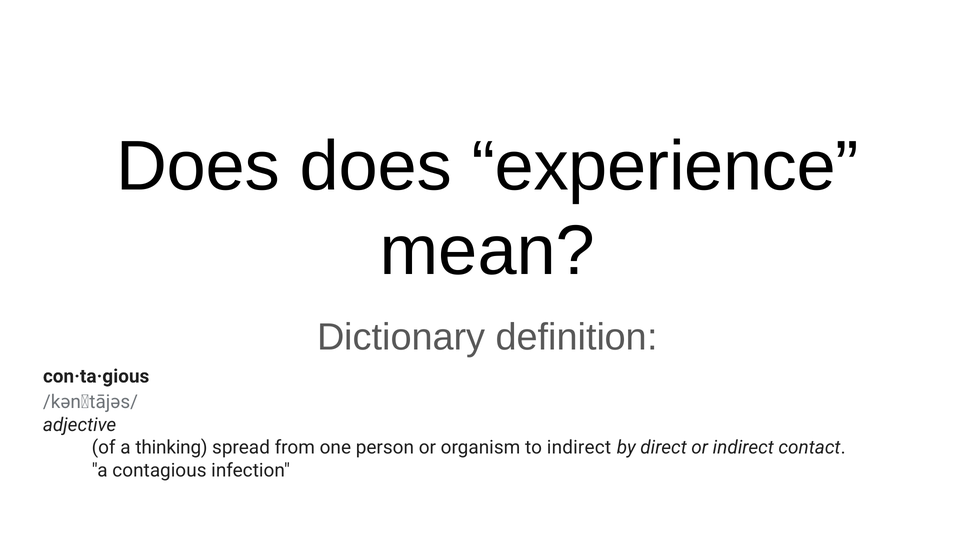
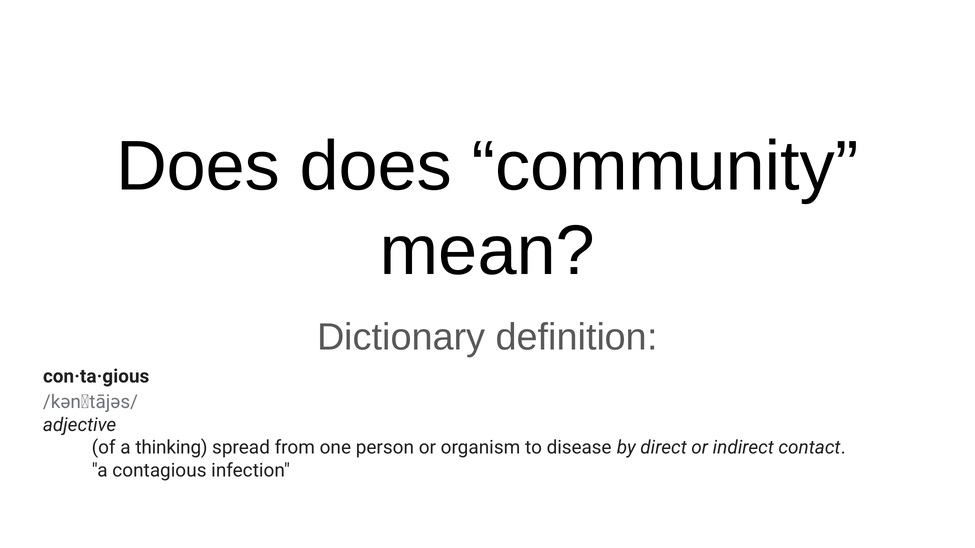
experience: experience -> community
to indirect: indirect -> disease
